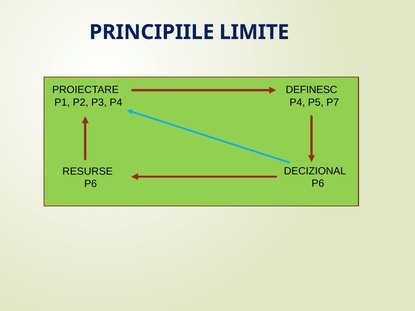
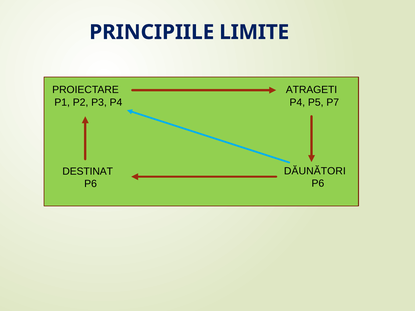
DEFINESC: DEFINESC -> ATRAGETI
DECIZIONAL: DECIZIONAL -> DĂUNĂTORI
RESURSE: RESURSE -> DESTINAT
